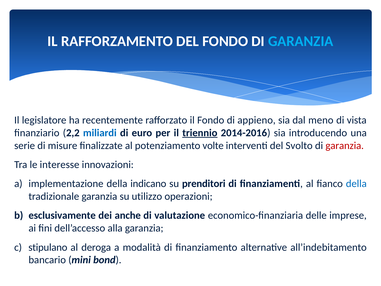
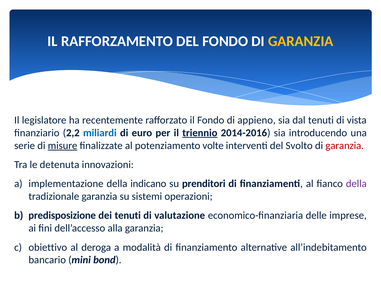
GARANZIA at (301, 41) colour: light blue -> yellow
dal meno: meno -> tenuti
misure underline: none -> present
interesse: interesse -> detenuta
della at (356, 184) colour: blue -> purple
utilizzo: utilizzo -> sistemi
esclusivamente: esclusivamente -> predisposizione
dei anche: anche -> tenuti
stipulano: stipulano -> obiettivo
